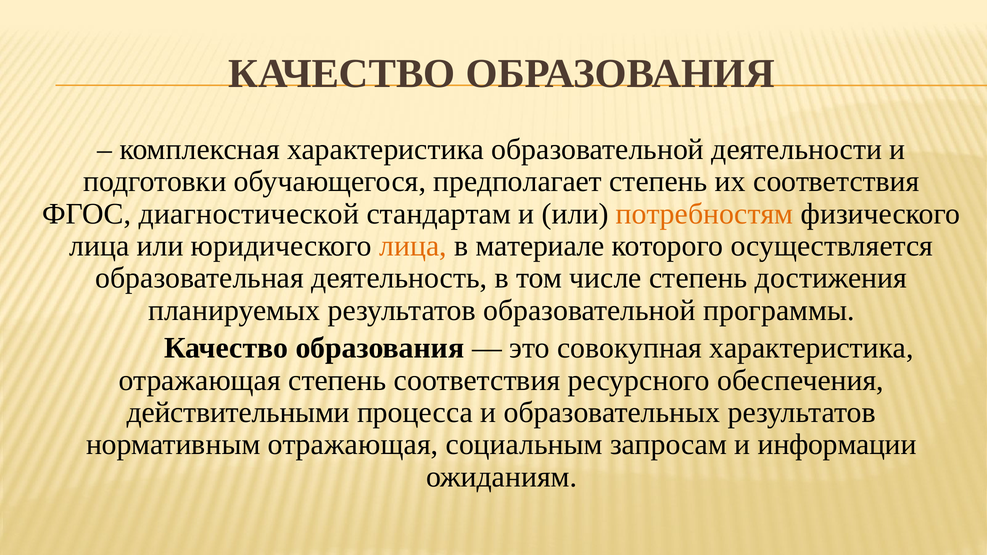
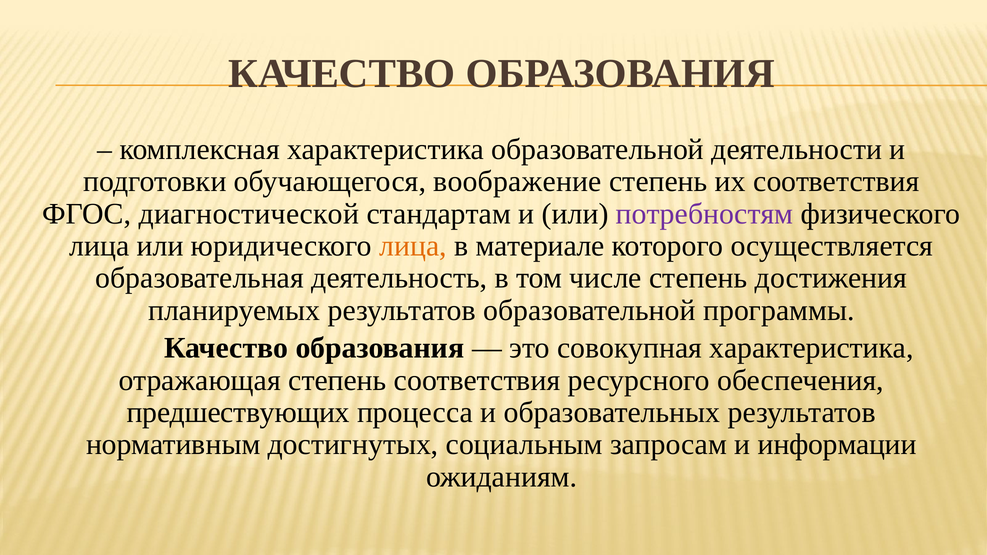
предполагает: предполагает -> воображение
потребностям colour: orange -> purple
действительными: действительными -> предшествующих
нормативным отражающая: отражающая -> достигнутых
